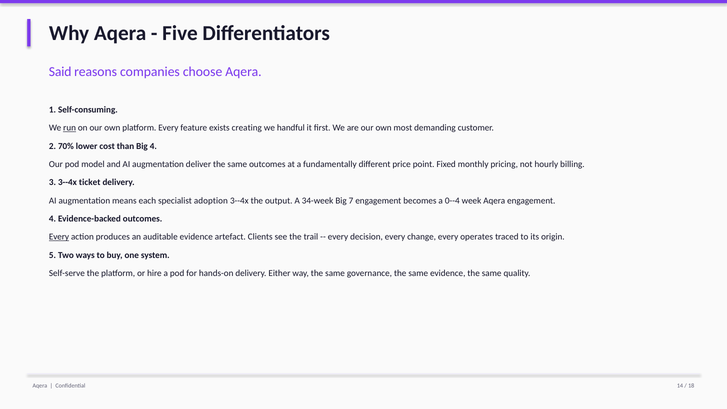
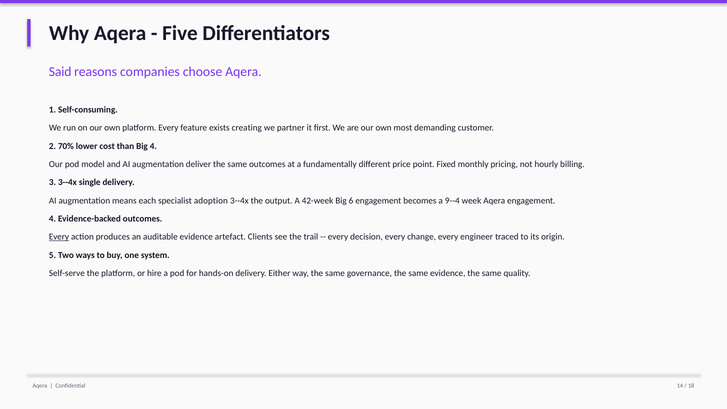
run underline: present -> none
handful: handful -> partner
ticket: ticket -> single
34-week: 34-week -> 42-week
7: 7 -> 6
0--4: 0--4 -> 9--4
operates: operates -> engineer
